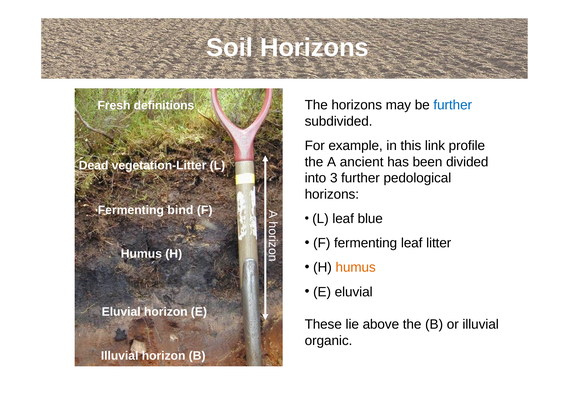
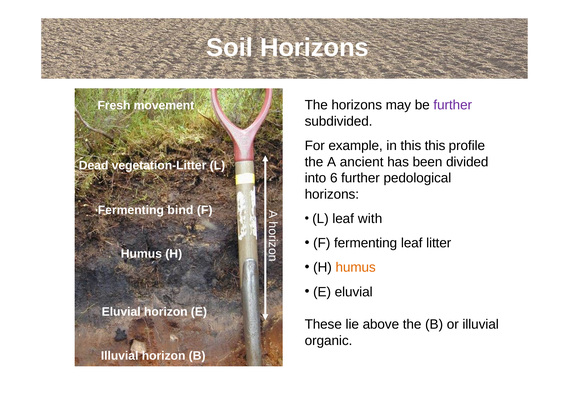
further at (453, 105) colour: blue -> purple
definitions: definitions -> movement
this link: link -> this
3: 3 -> 6
blue: blue -> with
